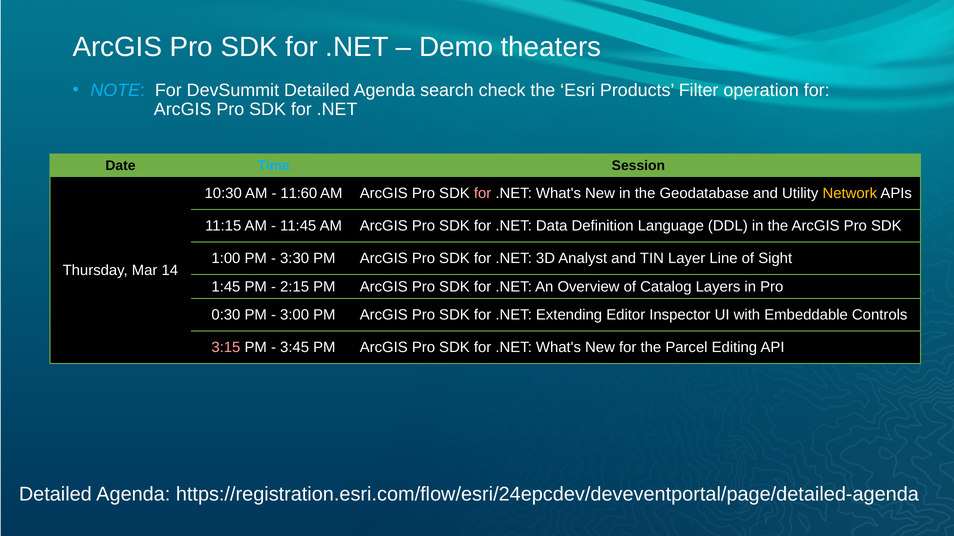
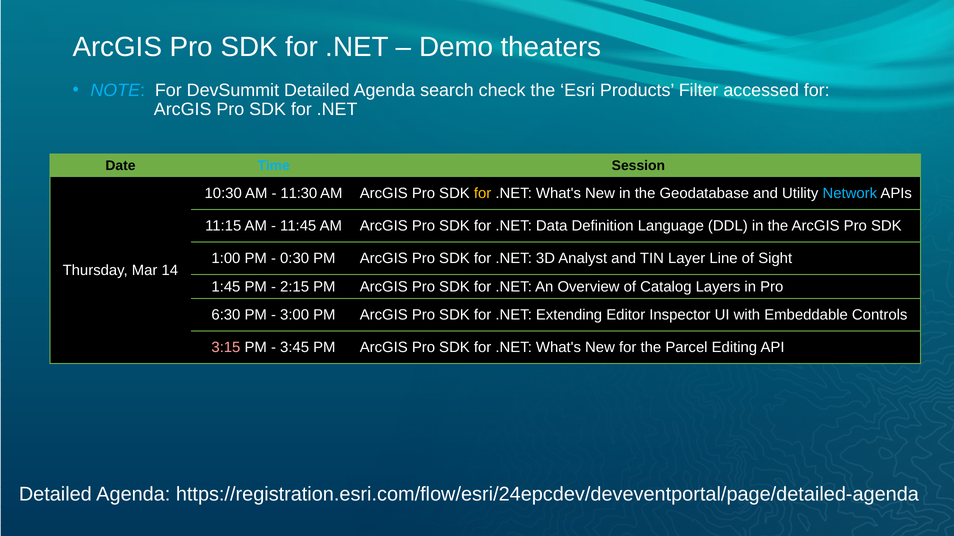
operation: operation -> accessed
11:60: 11:60 -> 11:30
for at (483, 194) colour: pink -> yellow
Network colour: yellow -> light blue
3:30: 3:30 -> 0:30
0:30: 0:30 -> 6:30
